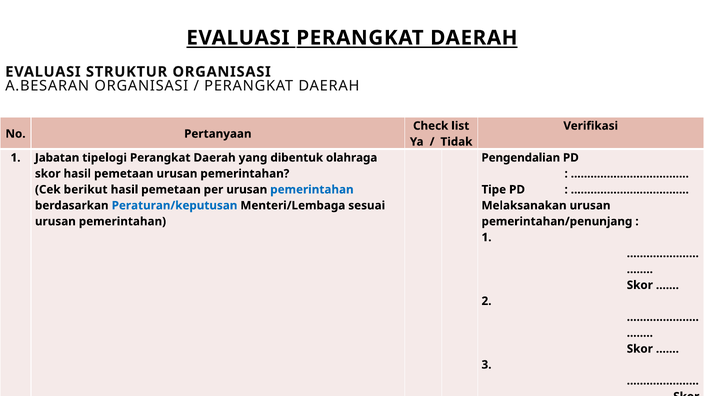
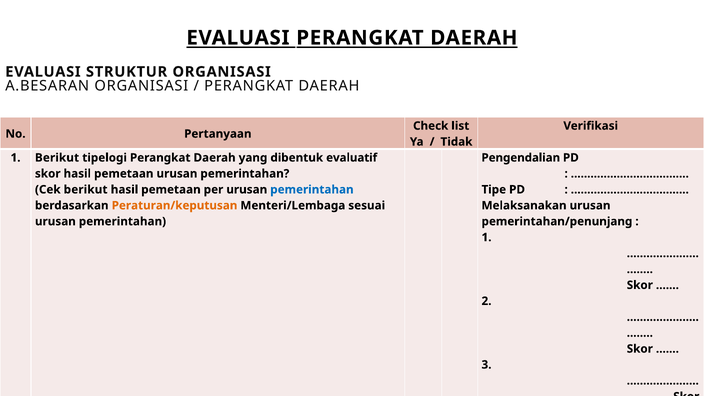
1 Jabatan: Jabatan -> Berikut
olahraga: olahraga -> evaluatif
Peraturan/keputusan colour: blue -> orange
